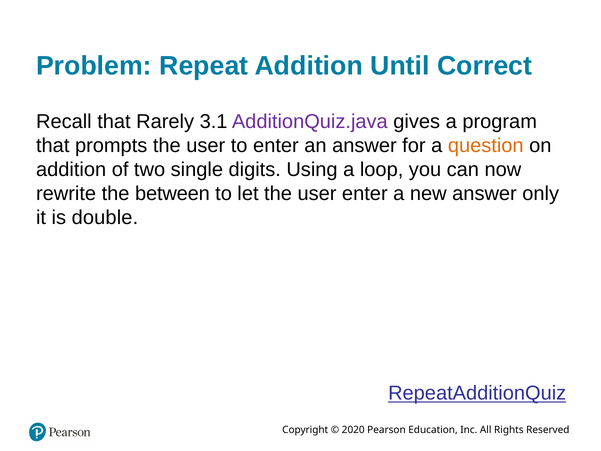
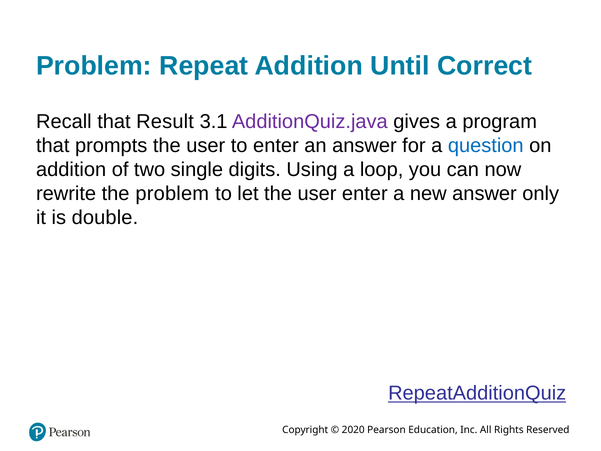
Rarely: Rarely -> Result
question colour: orange -> blue
the between: between -> problem
